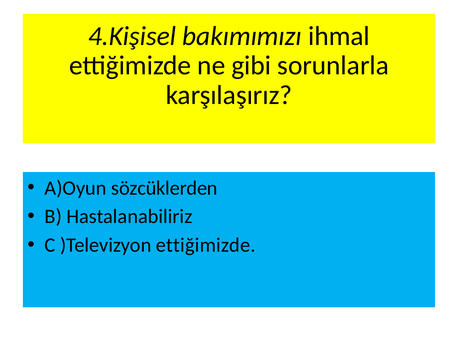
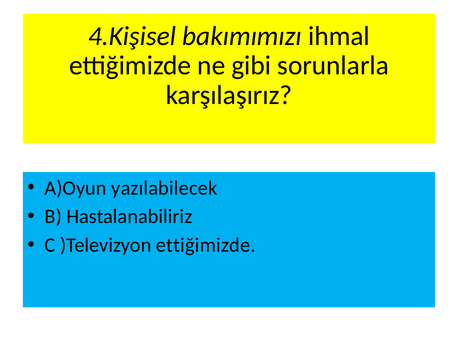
sözcüklerden: sözcüklerden -> yazılabilecek
